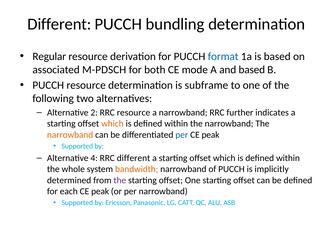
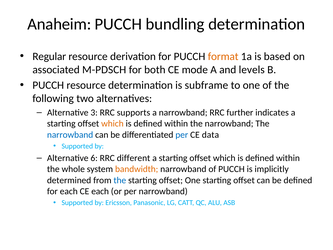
Different at (59, 24): Different -> Anaheim
format colour: blue -> orange
and based: based -> levels
2: 2 -> 3
RRC resource: resource -> supports
narrowband at (70, 135) colour: orange -> blue
peak at (211, 135): peak -> data
4: 4 -> 6
the at (120, 180) colour: purple -> blue
each CE peak: peak -> each
